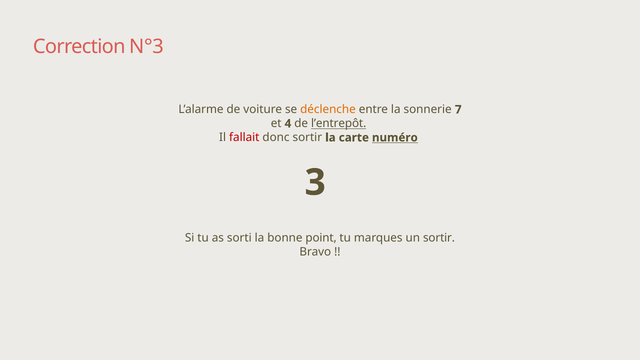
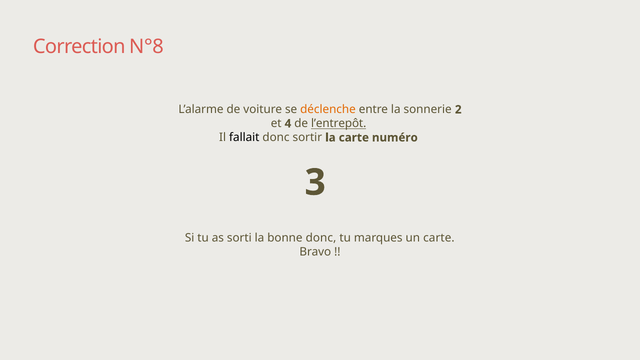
N°3: N°3 -> N°8
7: 7 -> 2
fallait colour: red -> black
numéro underline: present -> none
bonne point: point -> donc
un sortir: sortir -> carte
